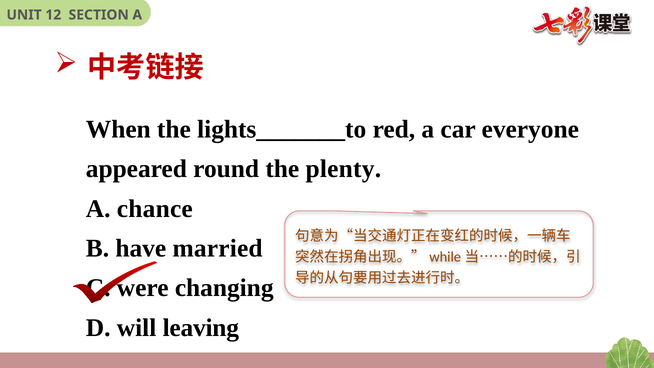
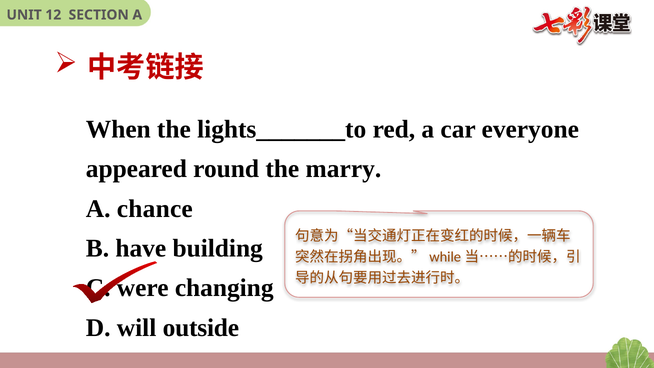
plenty: plenty -> marry
married: married -> building
leaving: leaving -> outside
